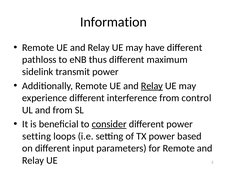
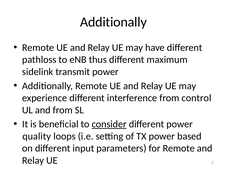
Information at (113, 22): Information -> Additionally
Relay at (152, 86) underline: present -> none
setting at (37, 136): setting -> quality
